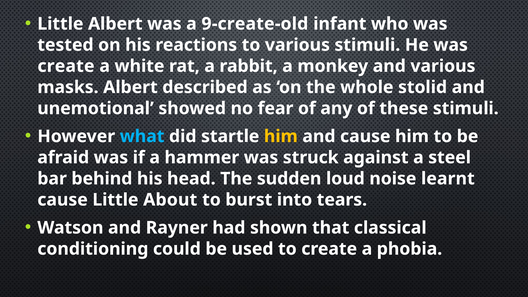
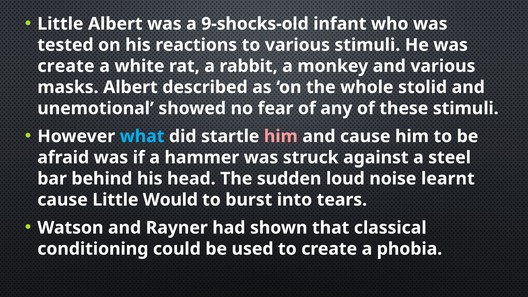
9-create-old: 9-create-old -> 9-shocks-old
him at (281, 136) colour: yellow -> pink
About: About -> Would
